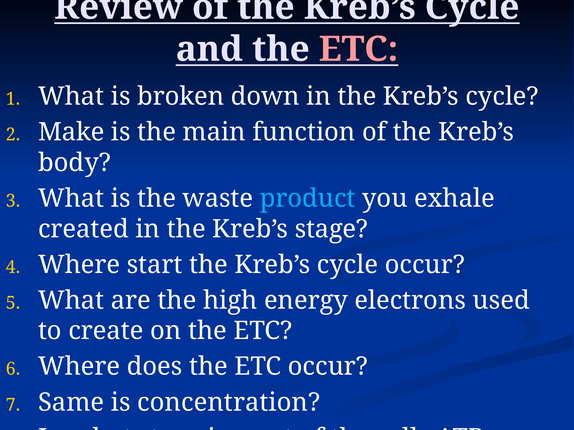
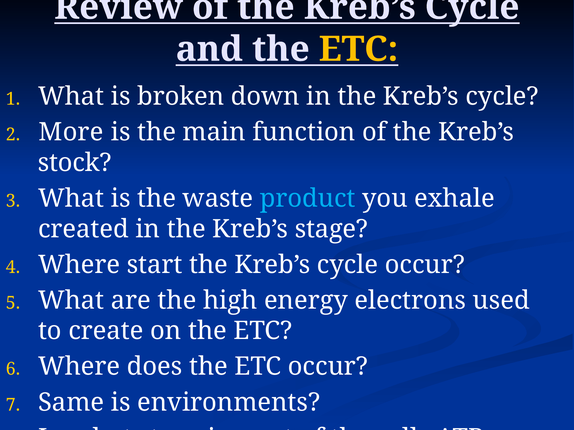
ETC at (359, 49) colour: pink -> yellow
Make: Make -> More
body: body -> stock
concentration: concentration -> environments
